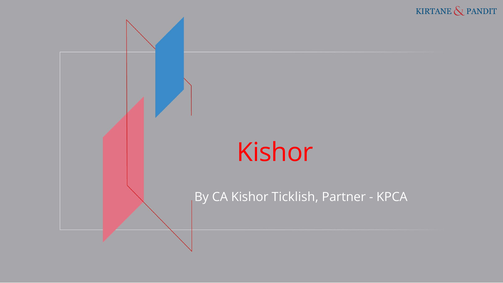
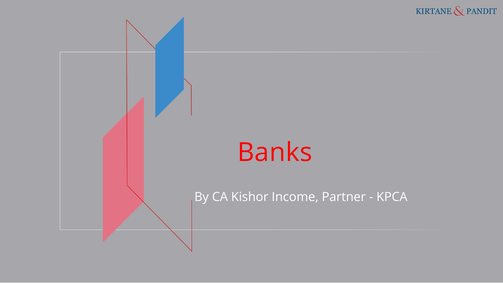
Kishor at (275, 153): Kishor -> Banks
Ticklish: Ticklish -> Income
